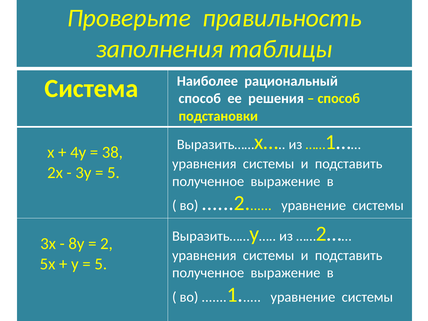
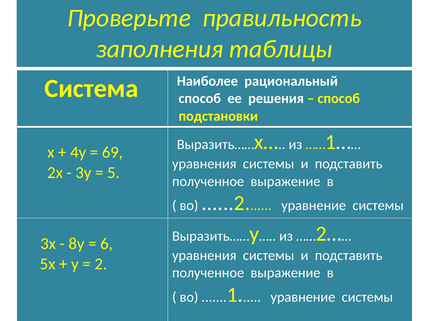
38: 38 -> 69
2: 2 -> 6
5 at (101, 264): 5 -> 2
